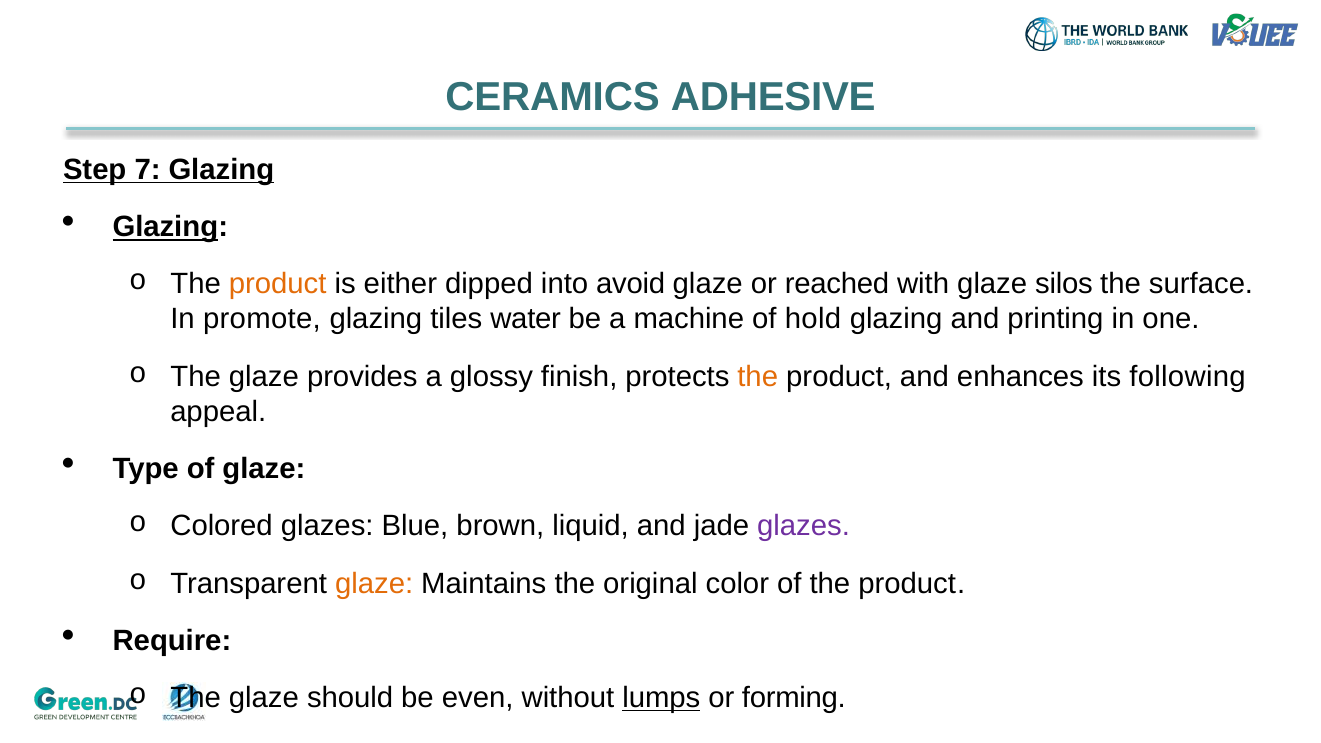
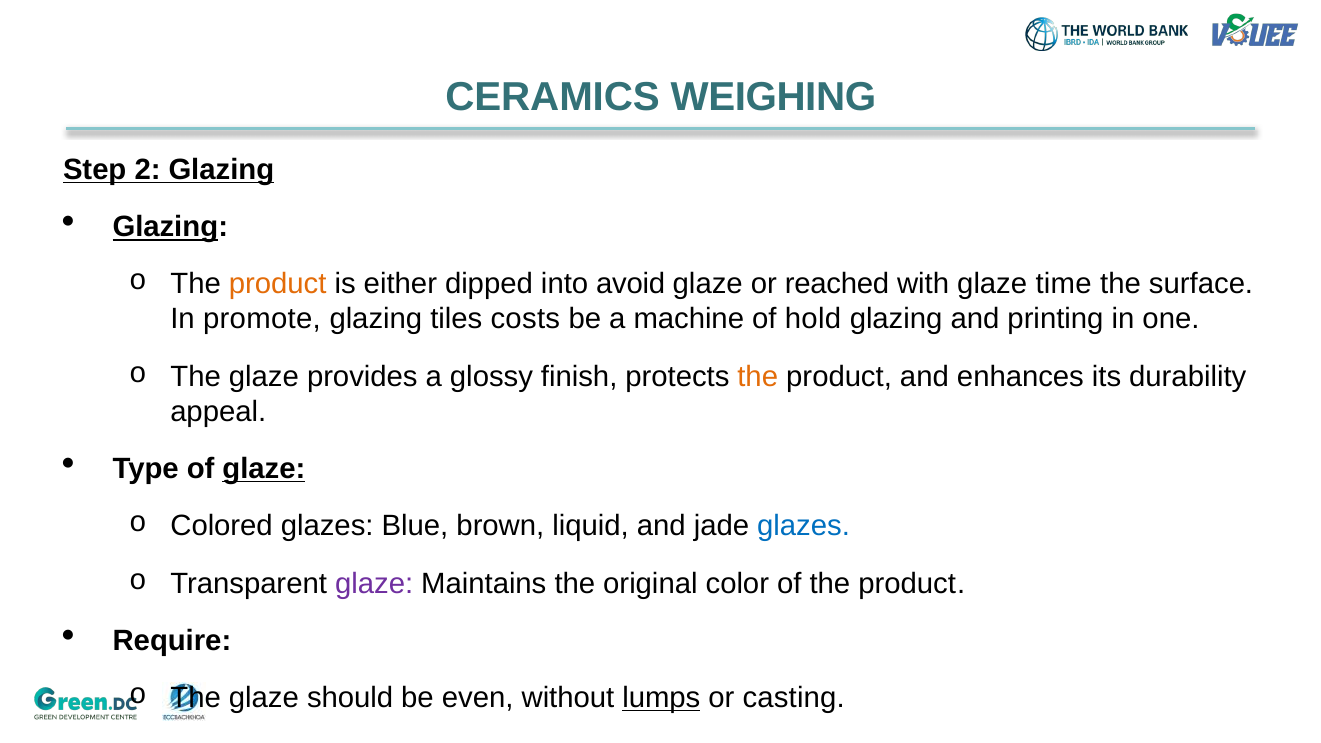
ADHESIVE: ADHESIVE -> WEIGHING
7: 7 -> 2
silos: silos -> time
water: water -> costs
following: following -> durability
glaze at (264, 469) underline: none -> present
glazes at (804, 526) colour: purple -> blue
glaze at (374, 583) colour: orange -> purple
forming: forming -> casting
